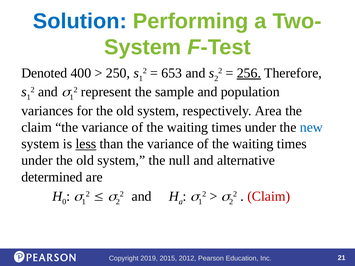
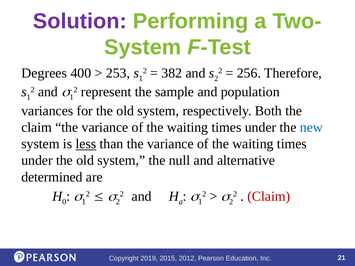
Solution colour: blue -> purple
Denoted: Denoted -> Degrees
250: 250 -> 253
653: 653 -> 382
256 underline: present -> none
Area: Area -> Both
